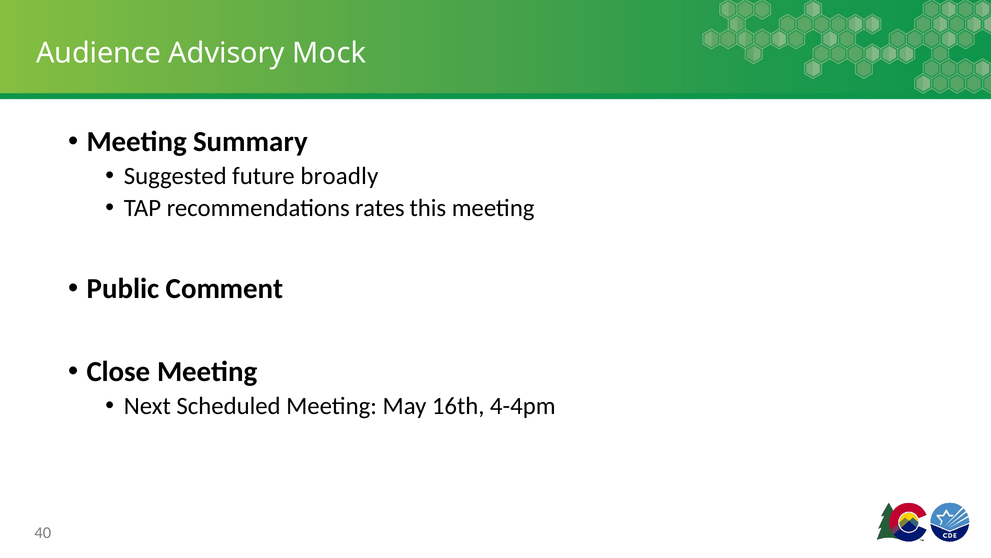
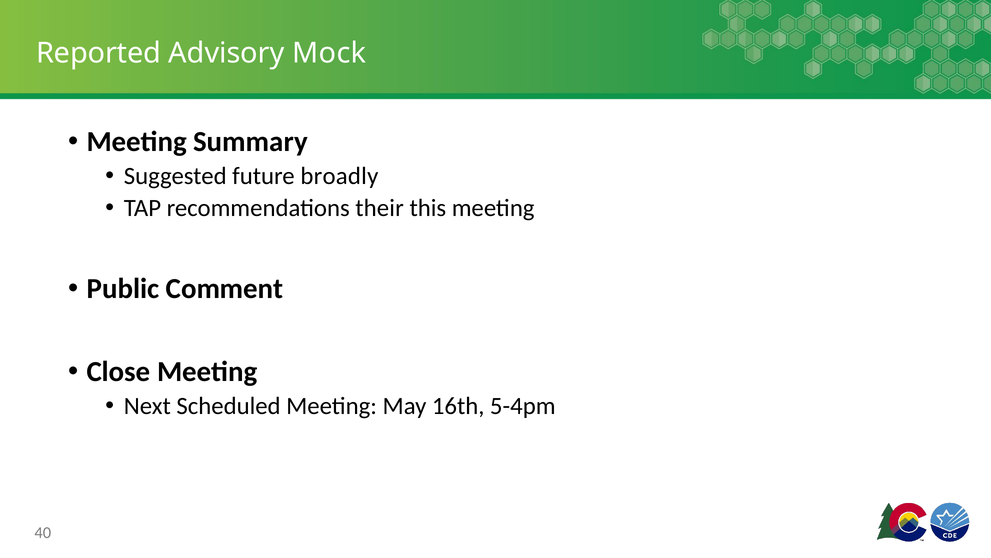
Audience: Audience -> Reported
rates: rates -> their
4-4pm: 4-4pm -> 5-4pm
